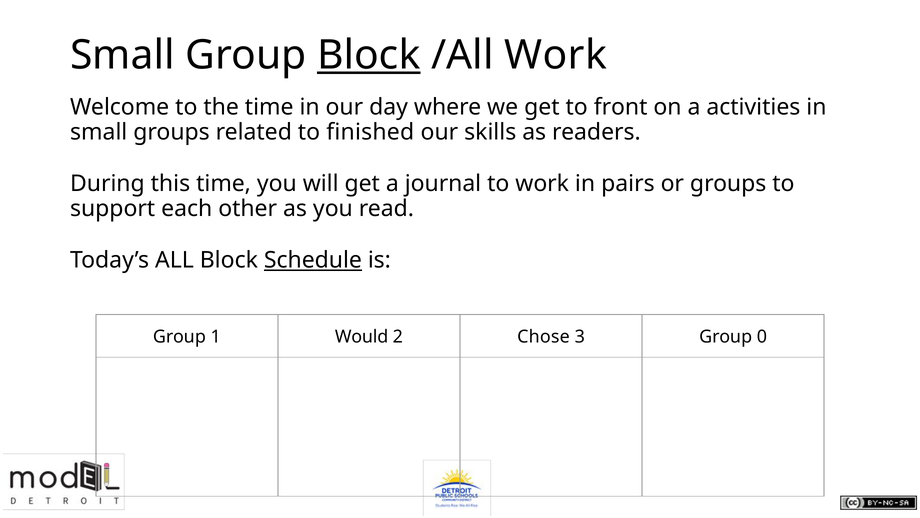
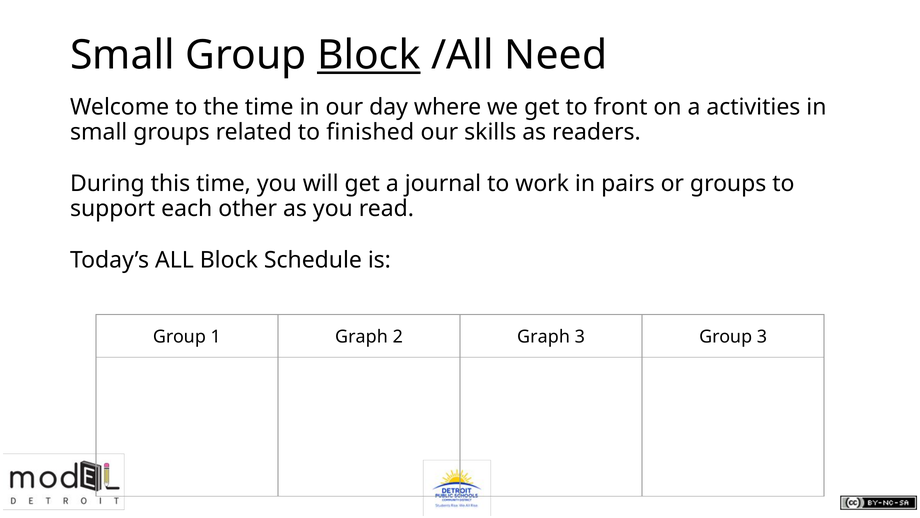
/All Work: Work -> Need
Schedule underline: present -> none
1 Would: Would -> Graph
2 Chose: Chose -> Graph
Group 0: 0 -> 3
